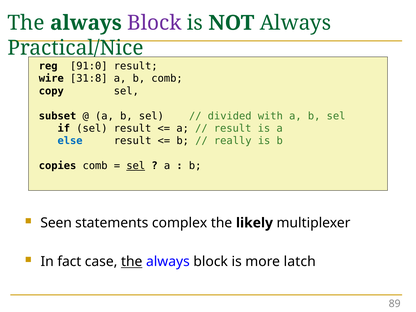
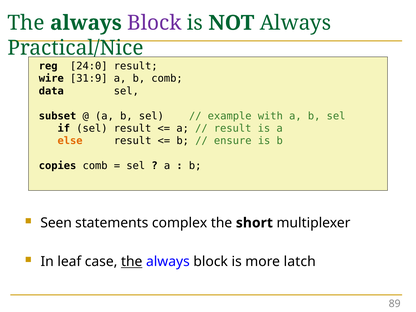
91:0: 91:0 -> 24:0
31:8: 31:8 -> 31:9
copy: copy -> data
divided: divided -> example
else colour: blue -> orange
really: really -> ensure
sel at (136, 166) underline: present -> none
likely: likely -> short
fact: fact -> leaf
